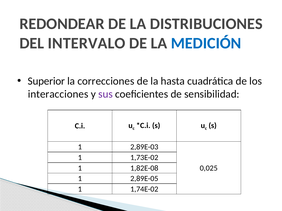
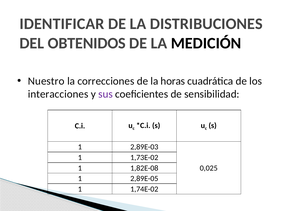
REDONDEAR: REDONDEAR -> IDENTIFICAR
INTERVALO: INTERVALO -> OBTENIDOS
MEDICIÓN colour: blue -> black
Superior: Superior -> Nuestro
hasta: hasta -> horas
